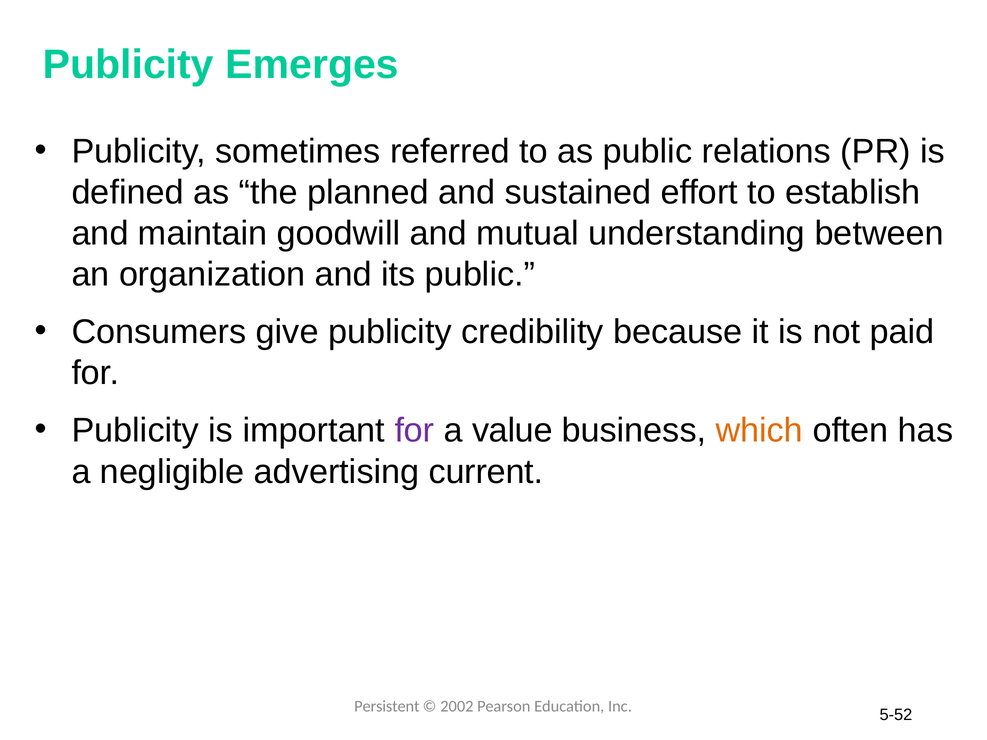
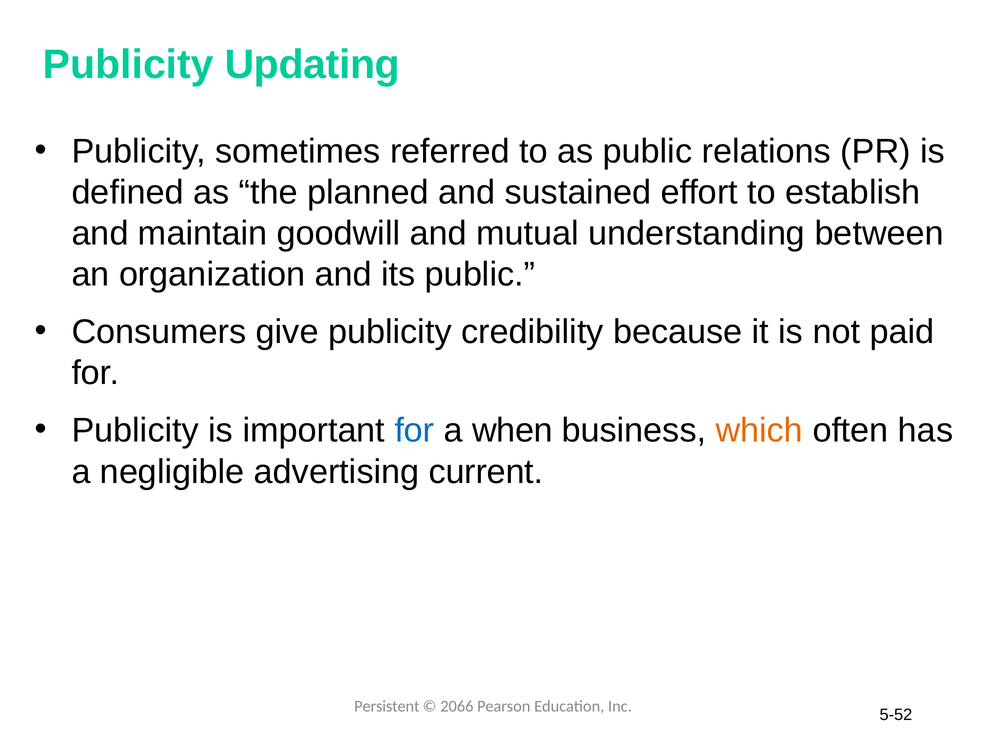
Emerges: Emerges -> Updating
for at (414, 431) colour: purple -> blue
value: value -> when
2002: 2002 -> 2066
